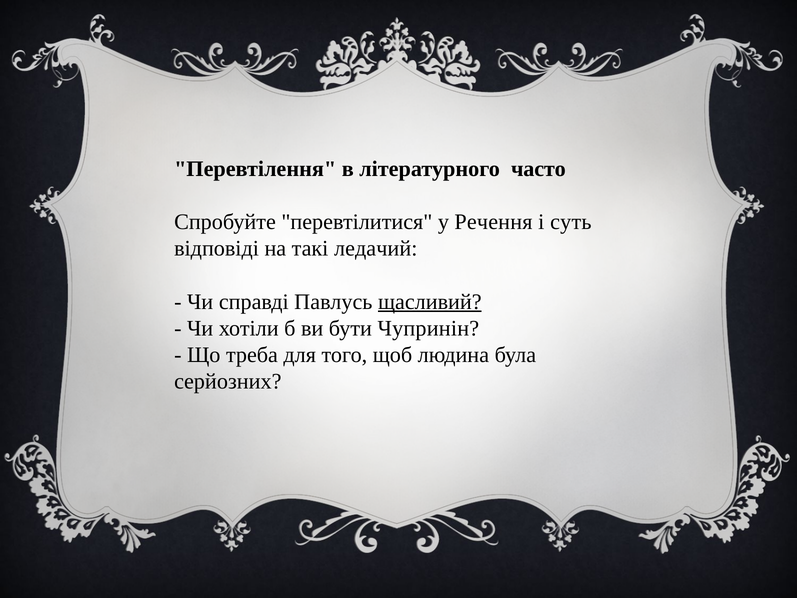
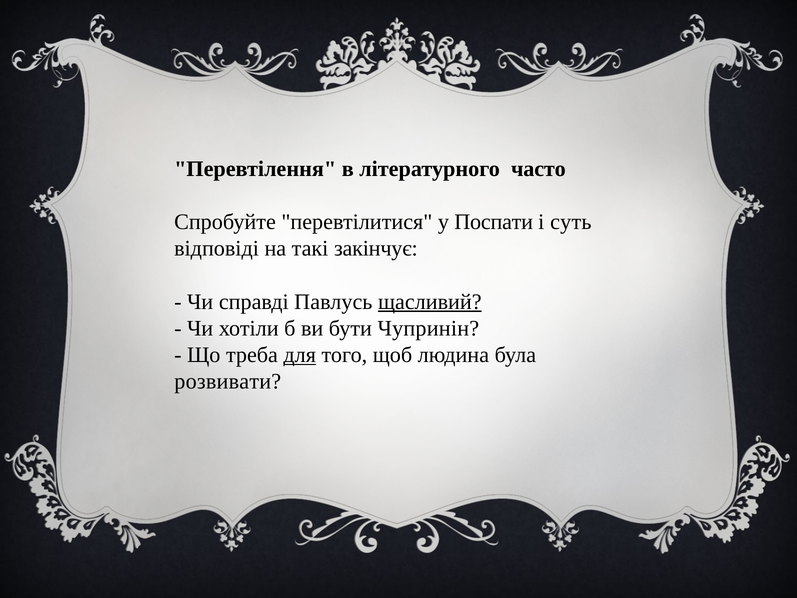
Речення: Речення -> Поспати
ледачий: ледачий -> закінчує
для underline: none -> present
серйозних: серйозних -> розвивати
